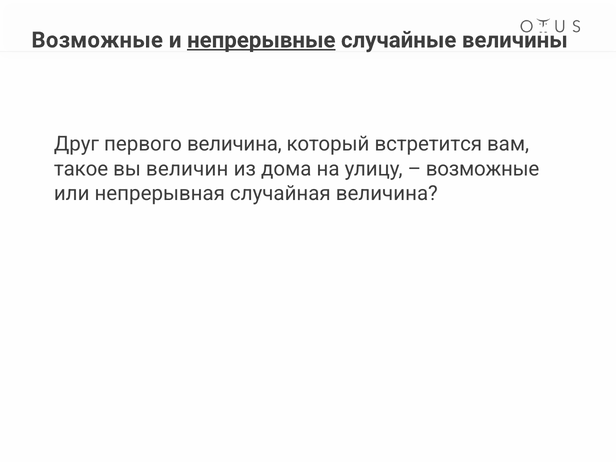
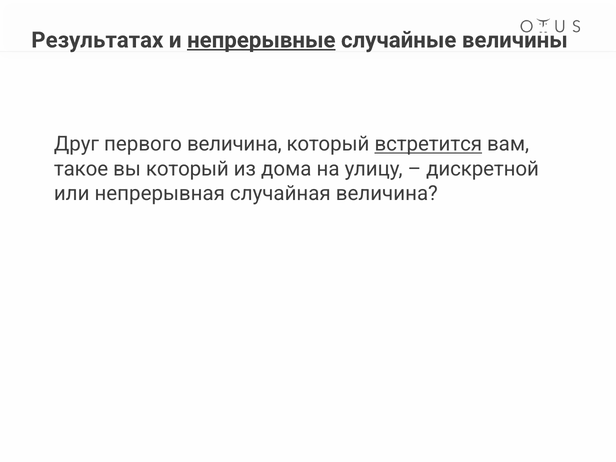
Возможные at (97, 40): Возможные -> Результатах
встретится underline: none -> present
вы величин: величин -> который
возможные at (483, 169): возможные -> дискретной
